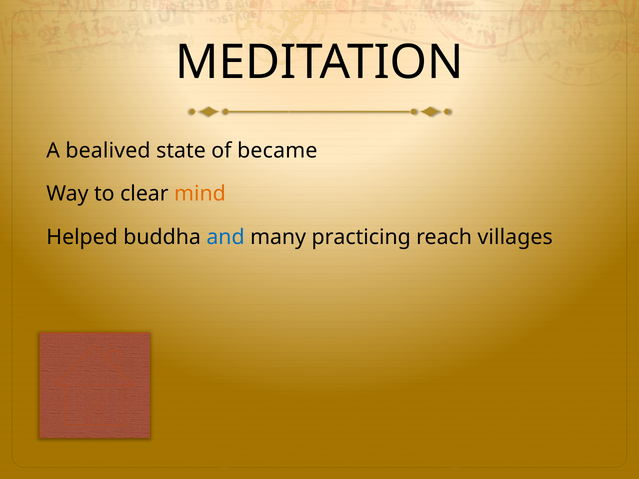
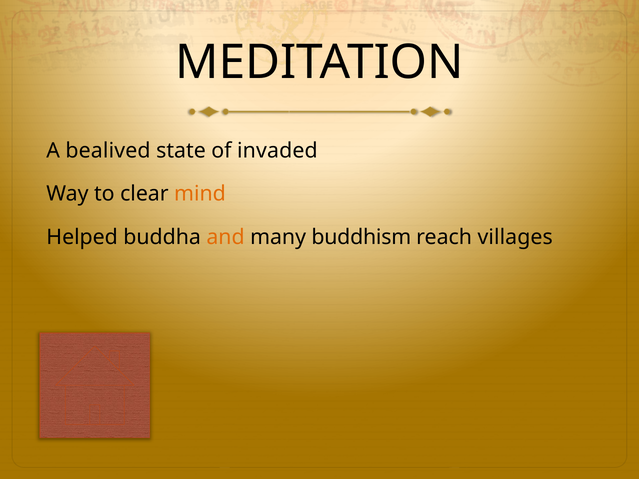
became: became -> invaded
and colour: blue -> orange
practicing: practicing -> buddhism
